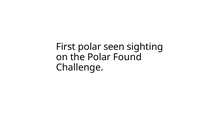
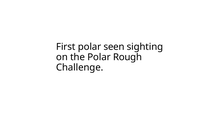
Found: Found -> Rough
